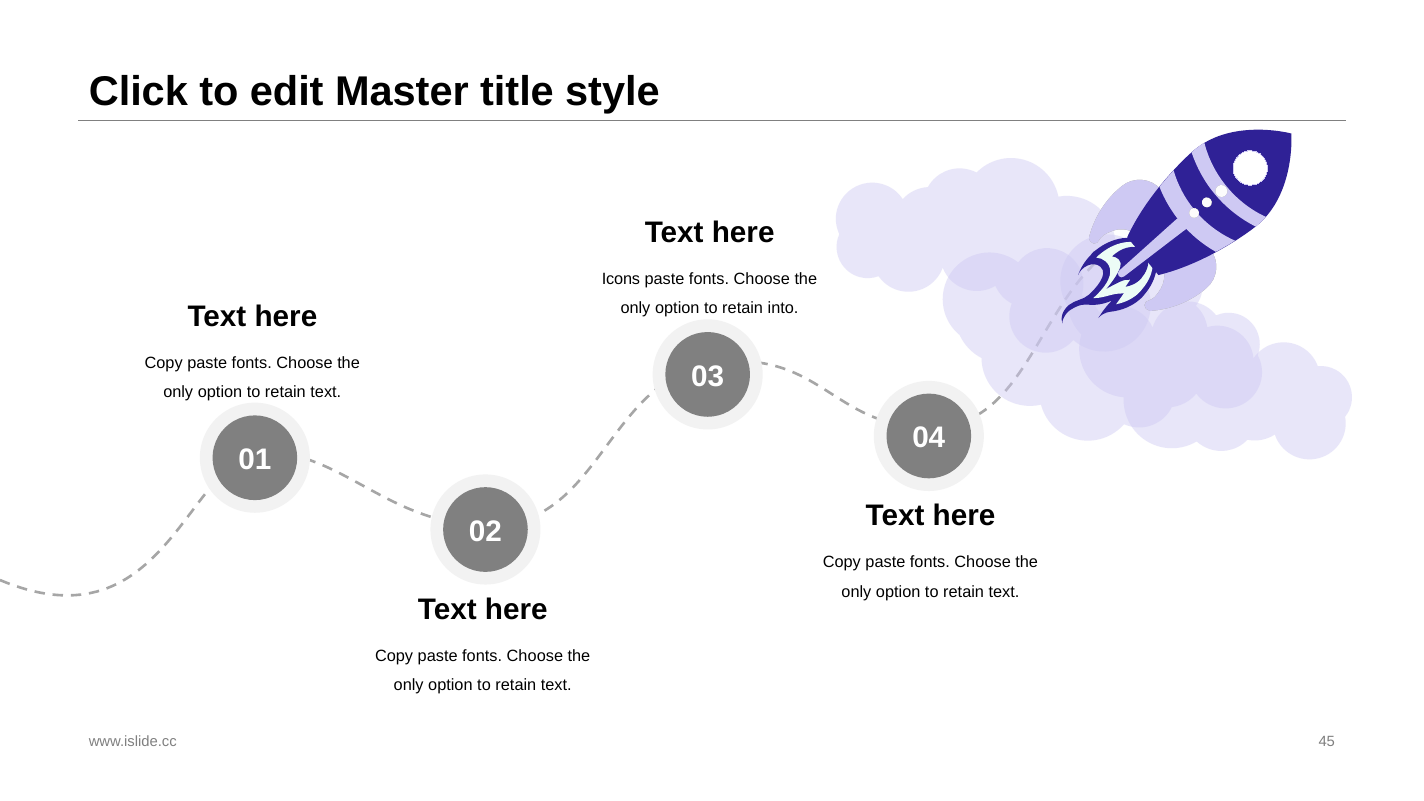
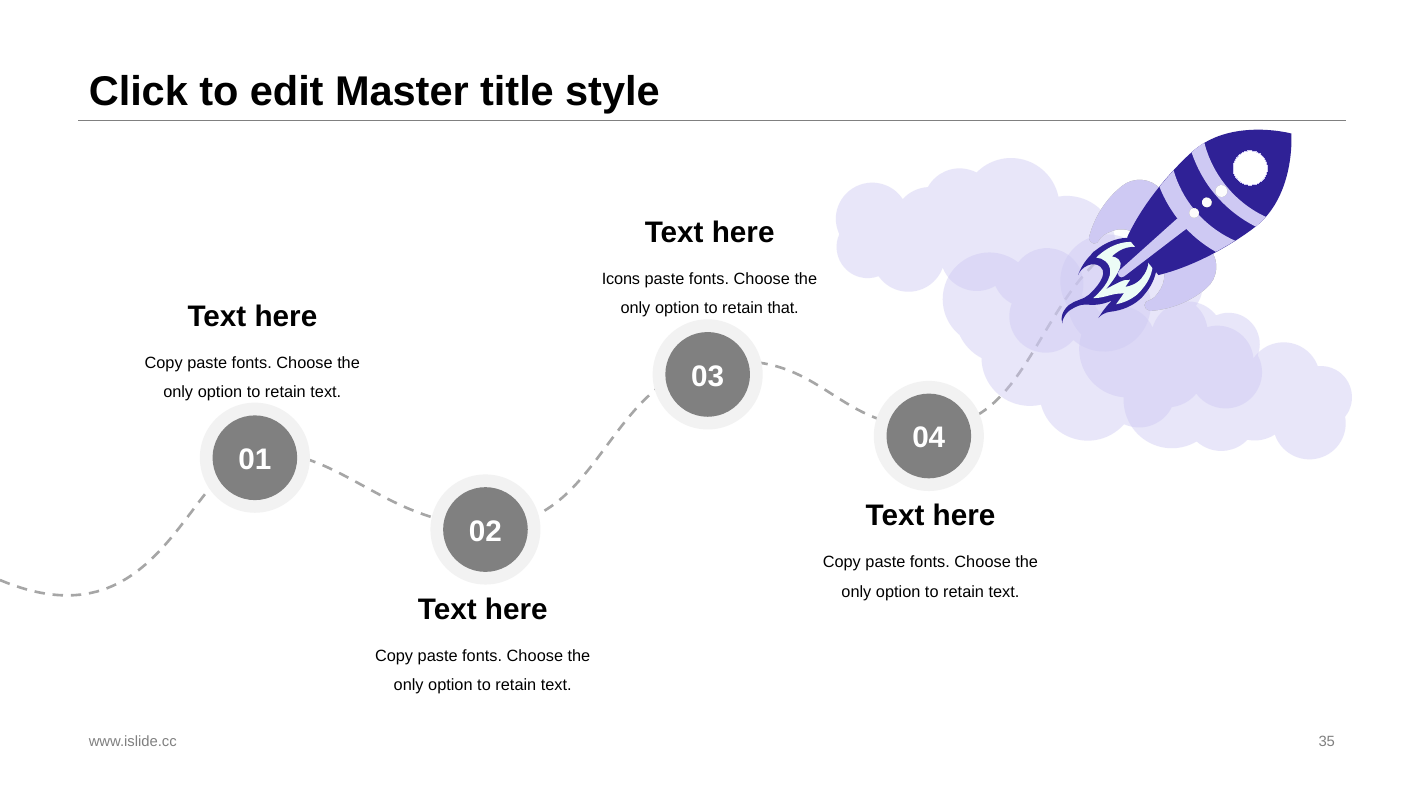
into: into -> that
45: 45 -> 35
